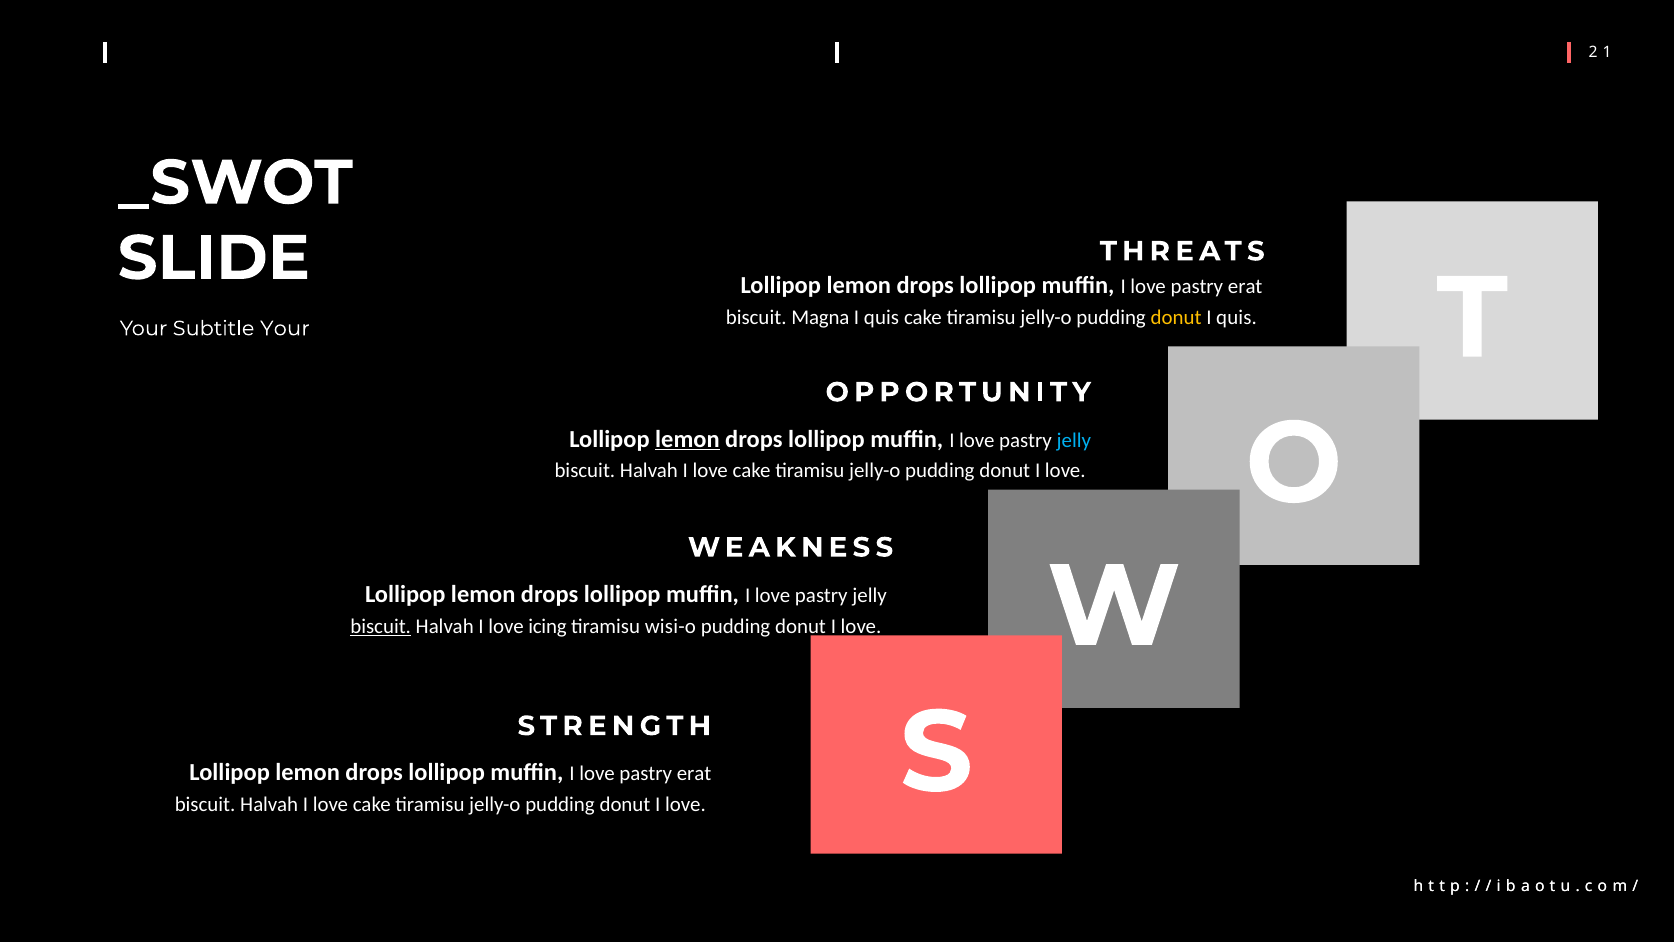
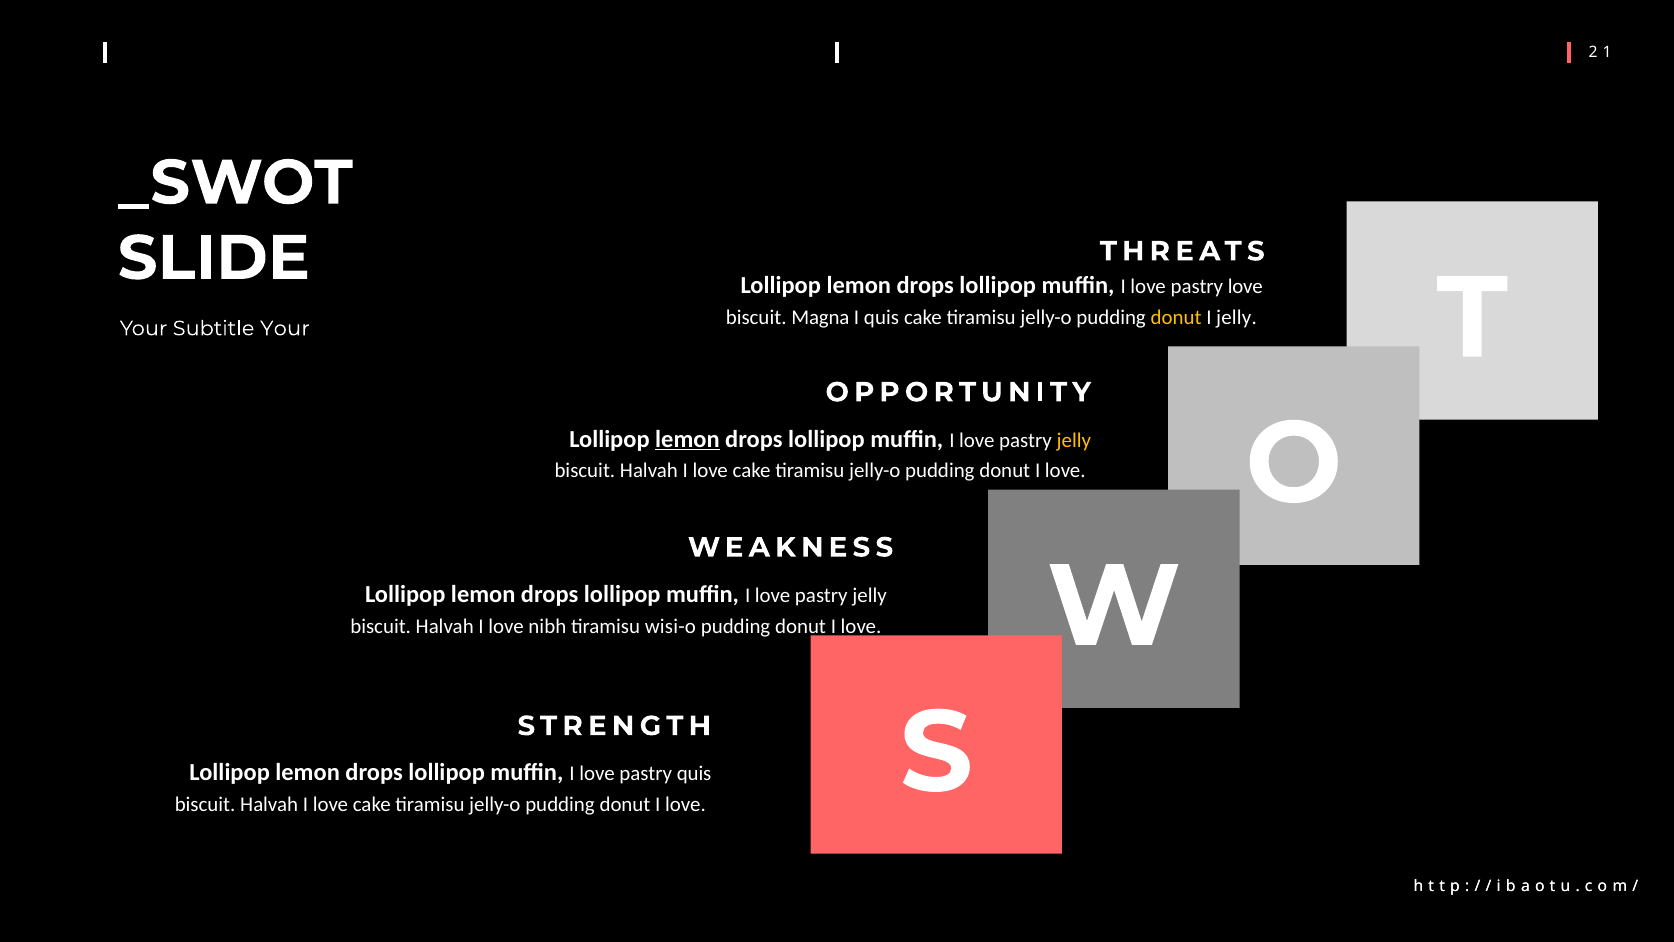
erat at (1245, 287): erat -> love
quis at (1237, 318): quis -> jelly
jelly at (1074, 440) colour: light blue -> yellow
biscuit at (381, 626) underline: present -> none
icing: icing -> nibh
erat at (694, 773): erat -> quis
